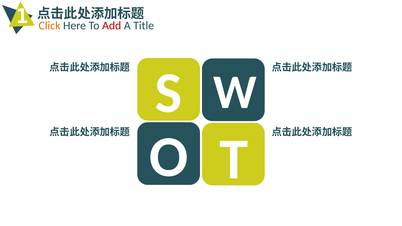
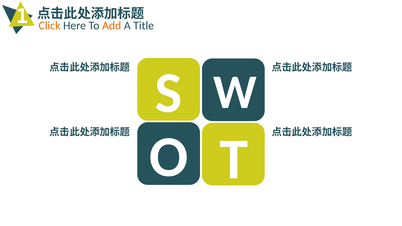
Add colour: red -> orange
